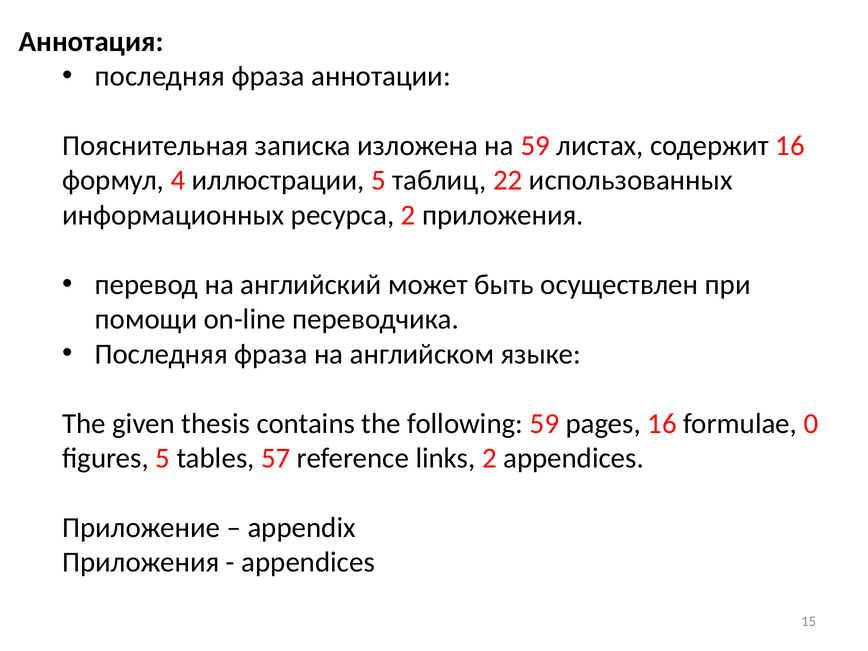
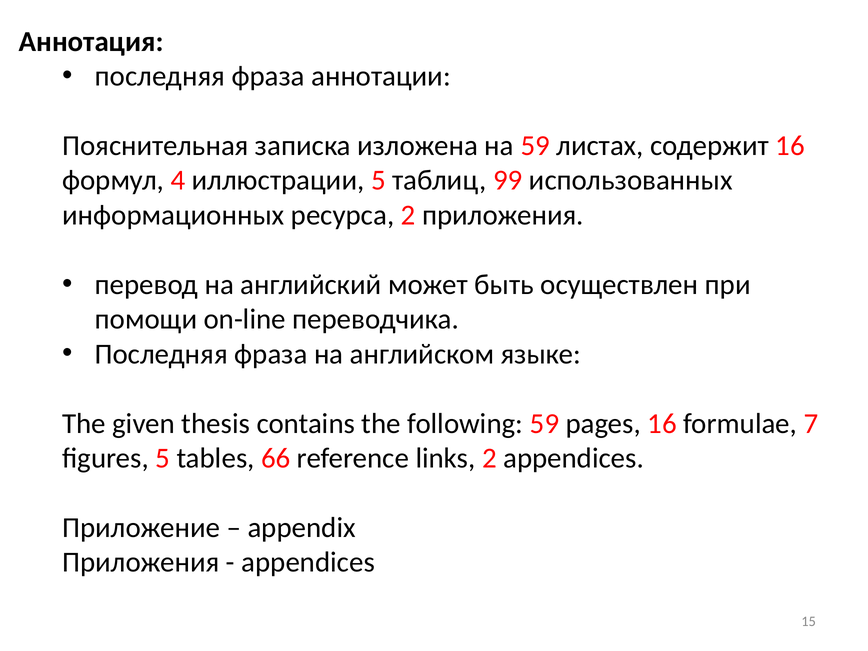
22: 22 -> 99
0: 0 -> 7
57: 57 -> 66
